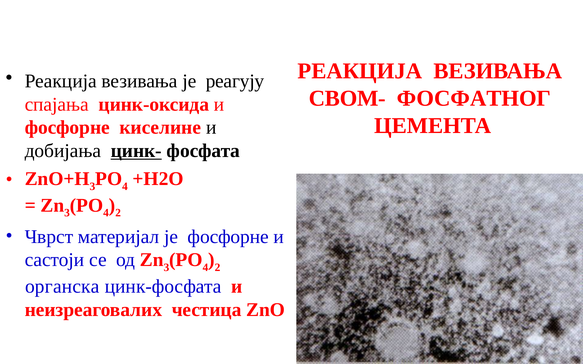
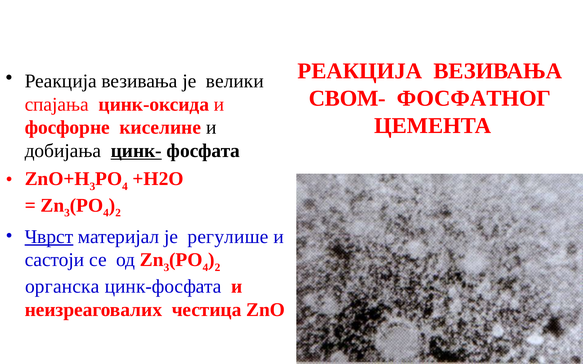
реагују: реагују -> велики
Чврст underline: none -> present
је фосфорне: фосфорне -> регулише
